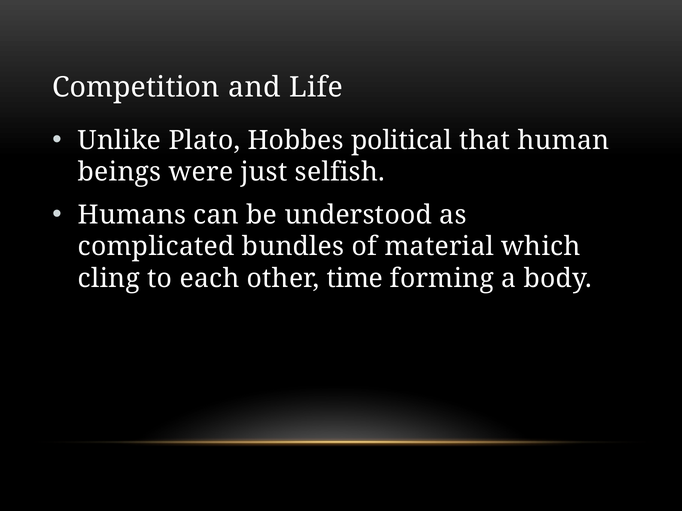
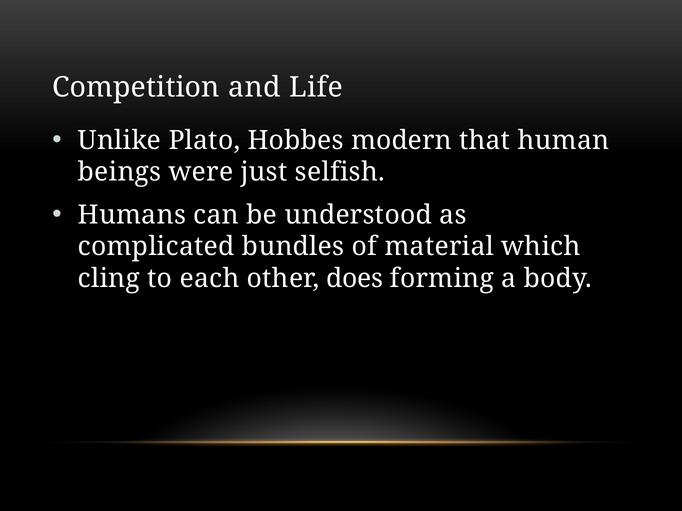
political: political -> modern
time: time -> does
